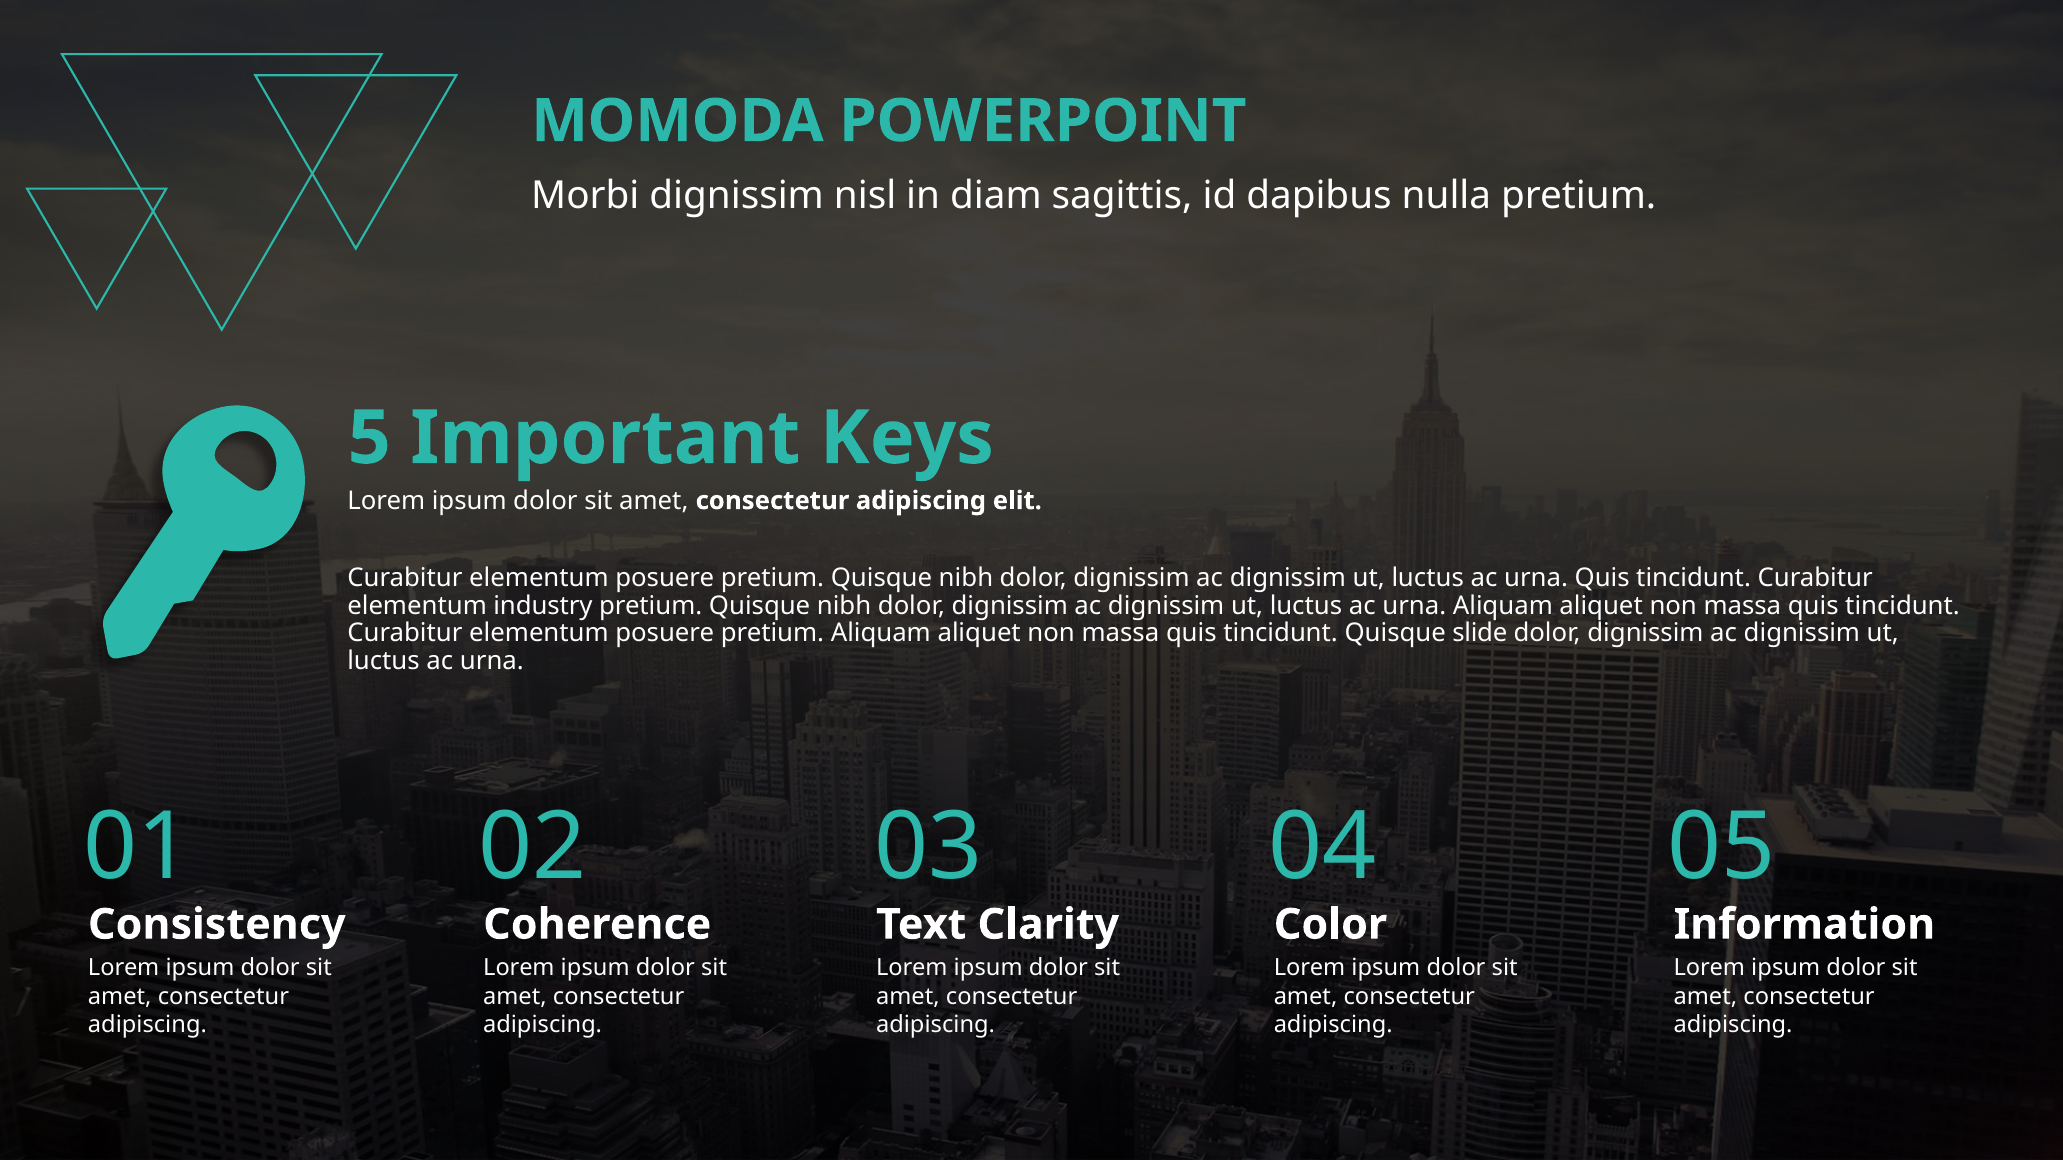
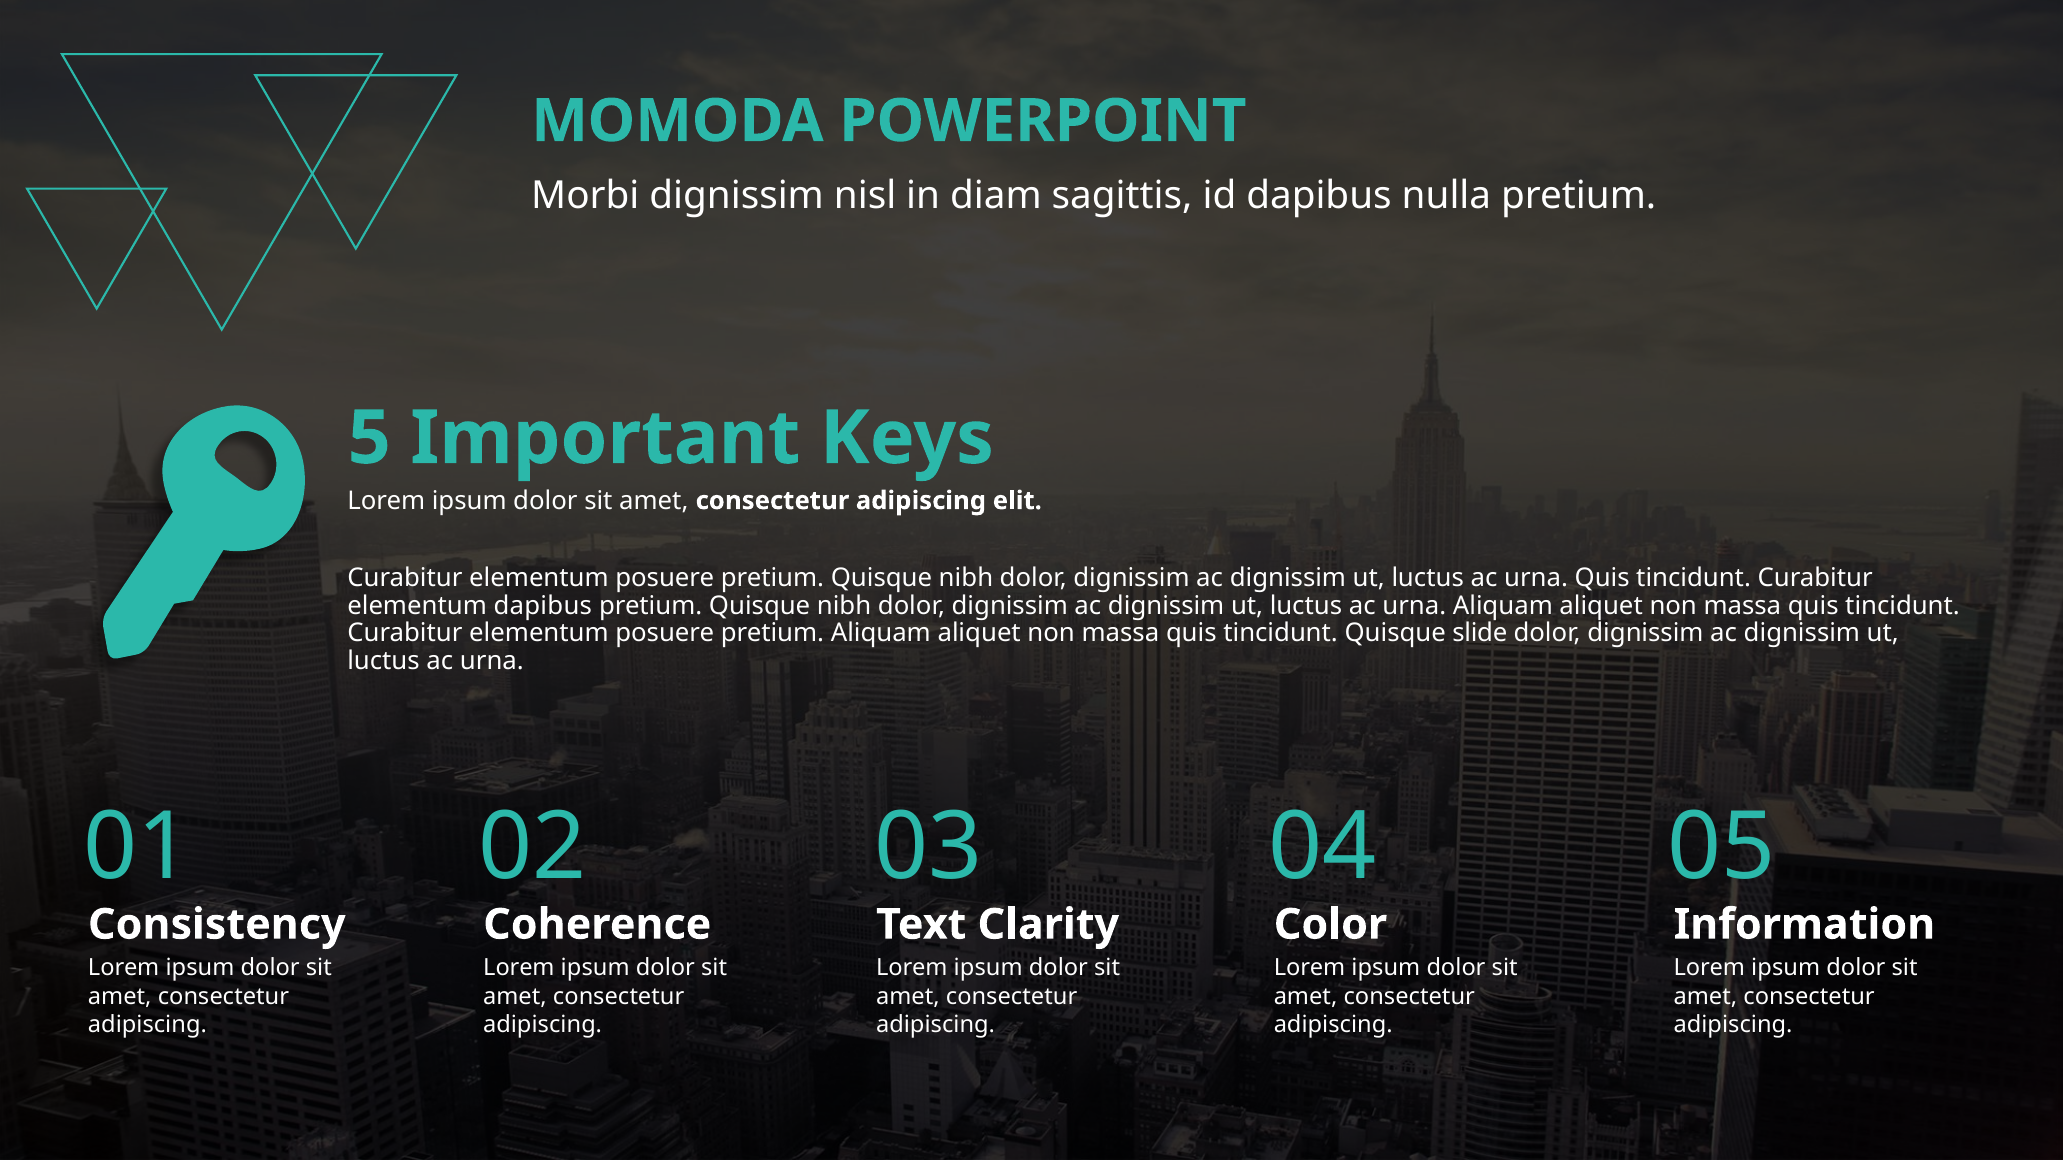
elementum industry: industry -> dapibus
